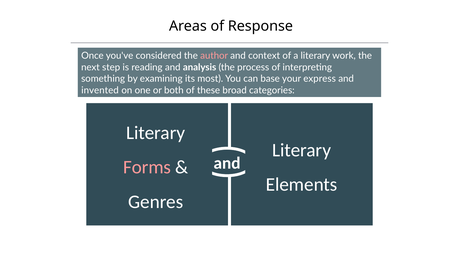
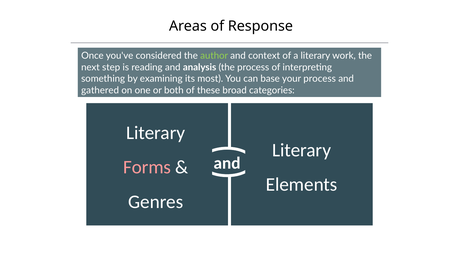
author colour: pink -> light green
your express: express -> process
invented: invented -> gathered
